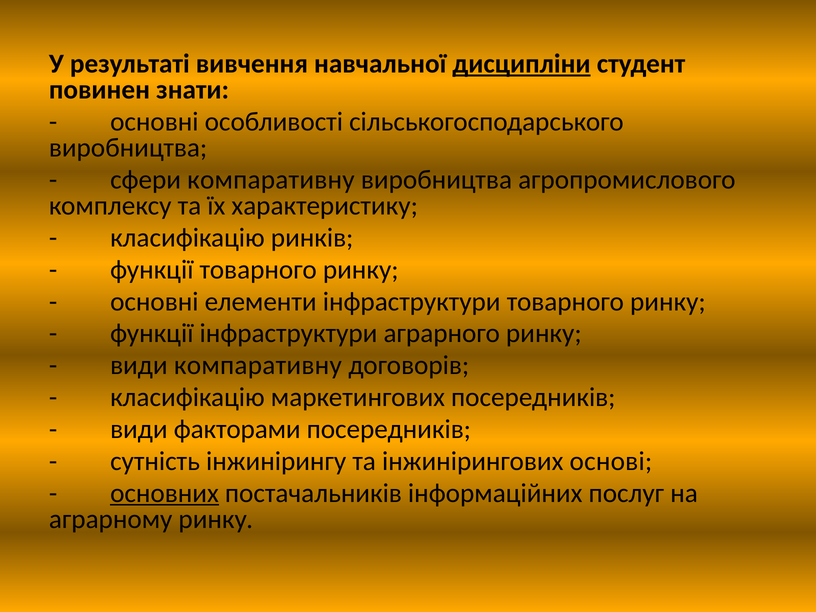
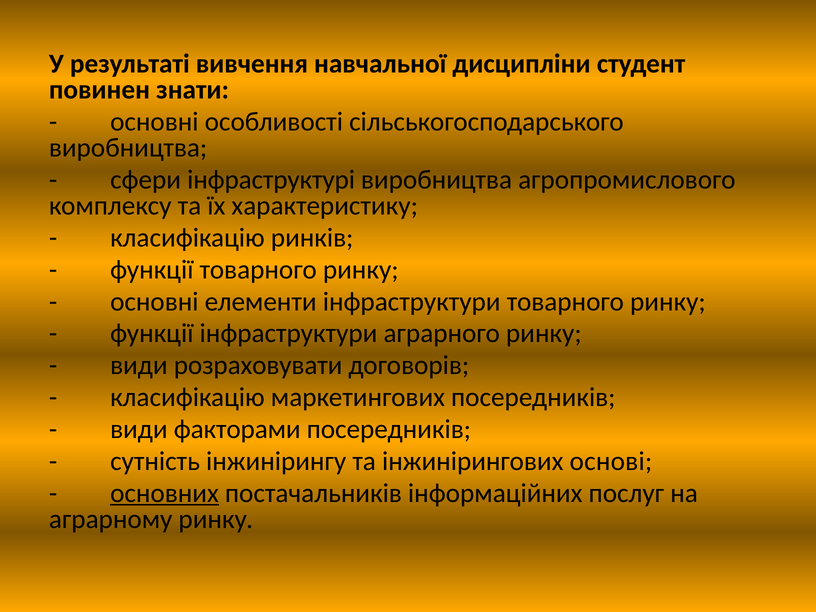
дисципліни underline: present -> none
сфери компаративну: компаративну -> інфраструктурі
види компаративну: компаративну -> розраховувати
